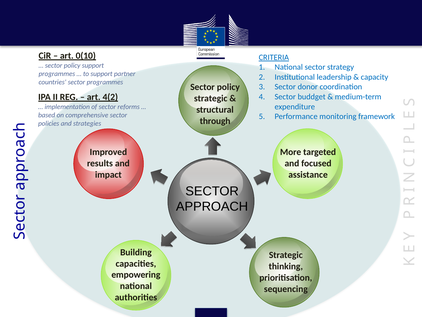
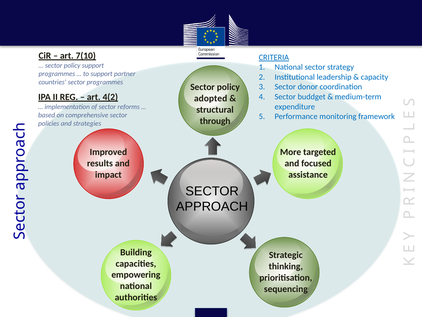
0(10: 0(10 -> 7(10
strategic at (211, 98): strategic -> adopted
